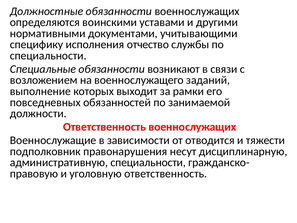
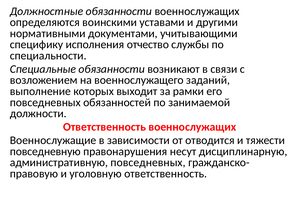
подполковник: подполковник -> повседневную
административную специальности: специальности -> повседневных
